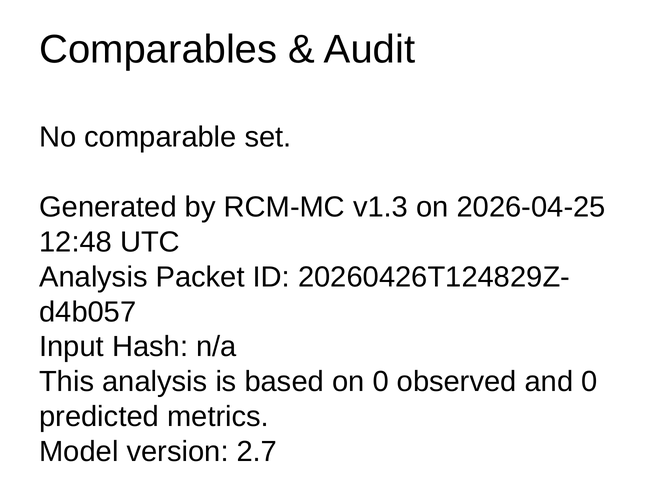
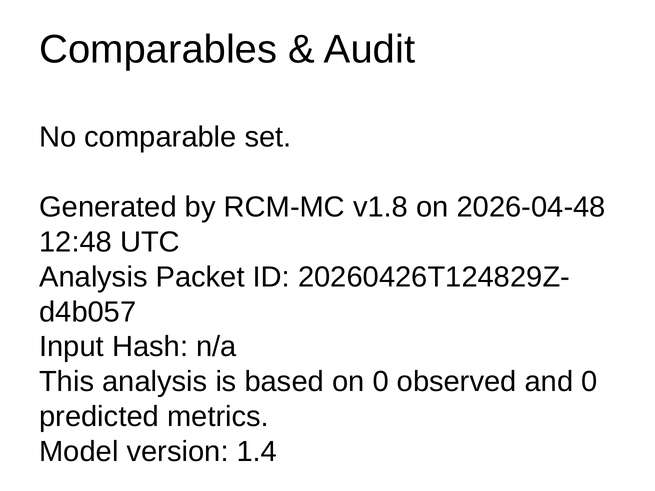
v1.3: v1.3 -> v1.8
2026-04-25: 2026-04-25 -> 2026-04-48
2.7: 2.7 -> 1.4
